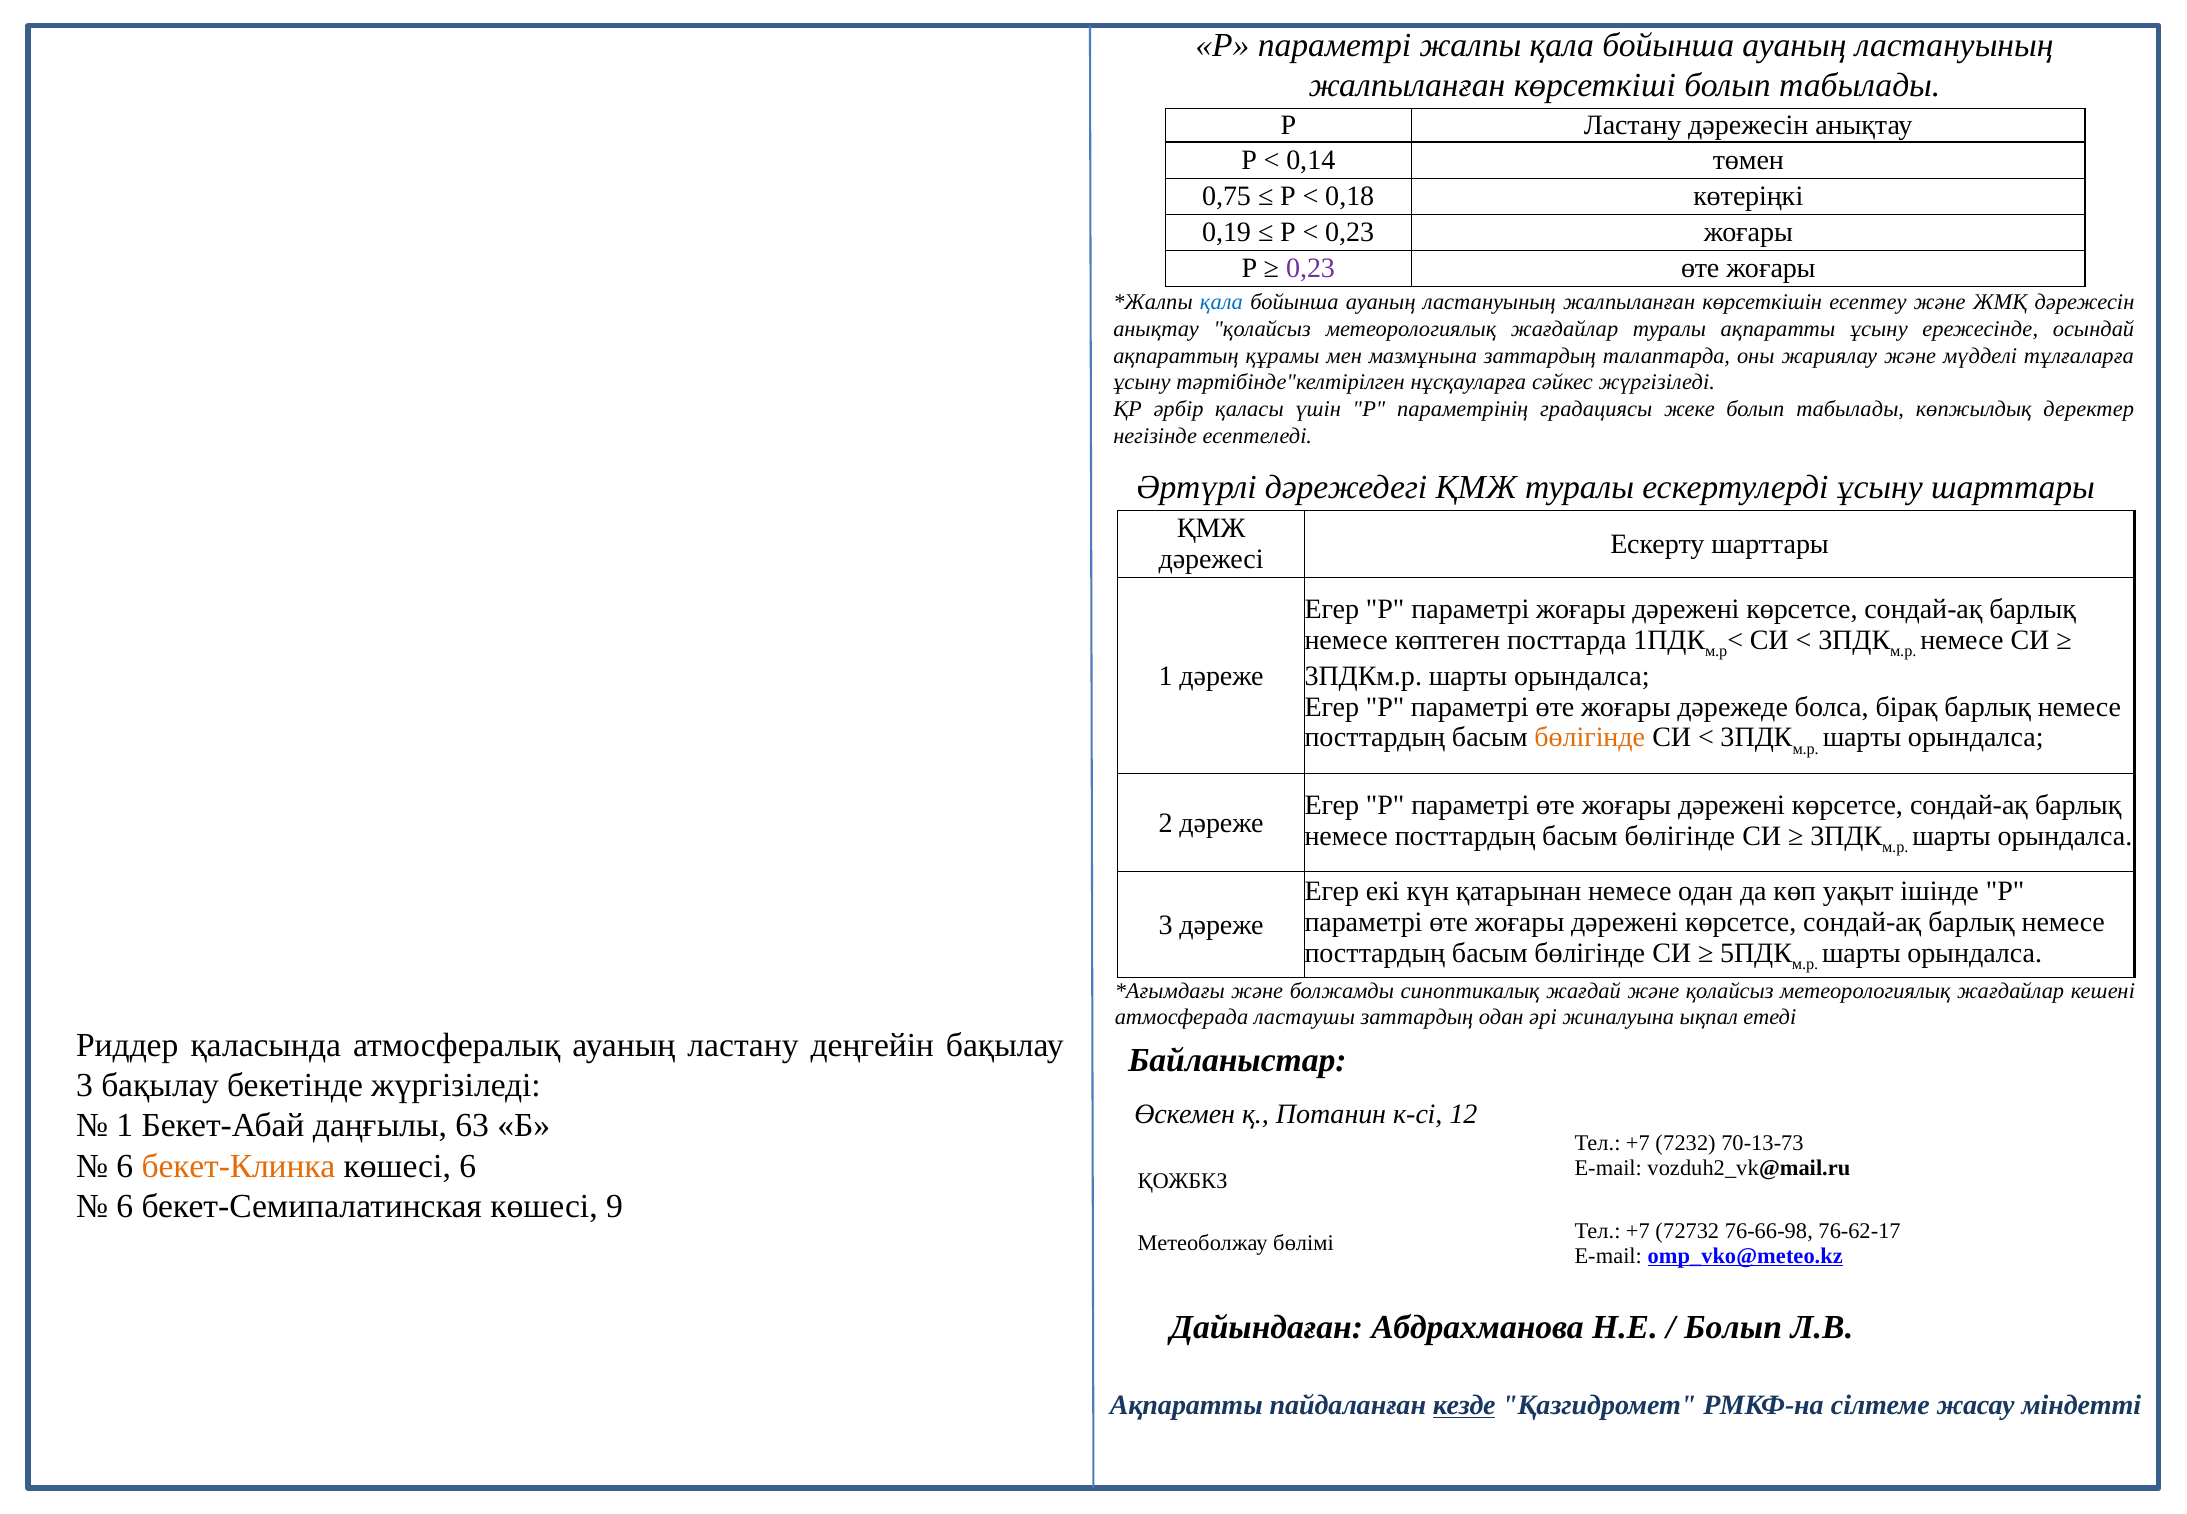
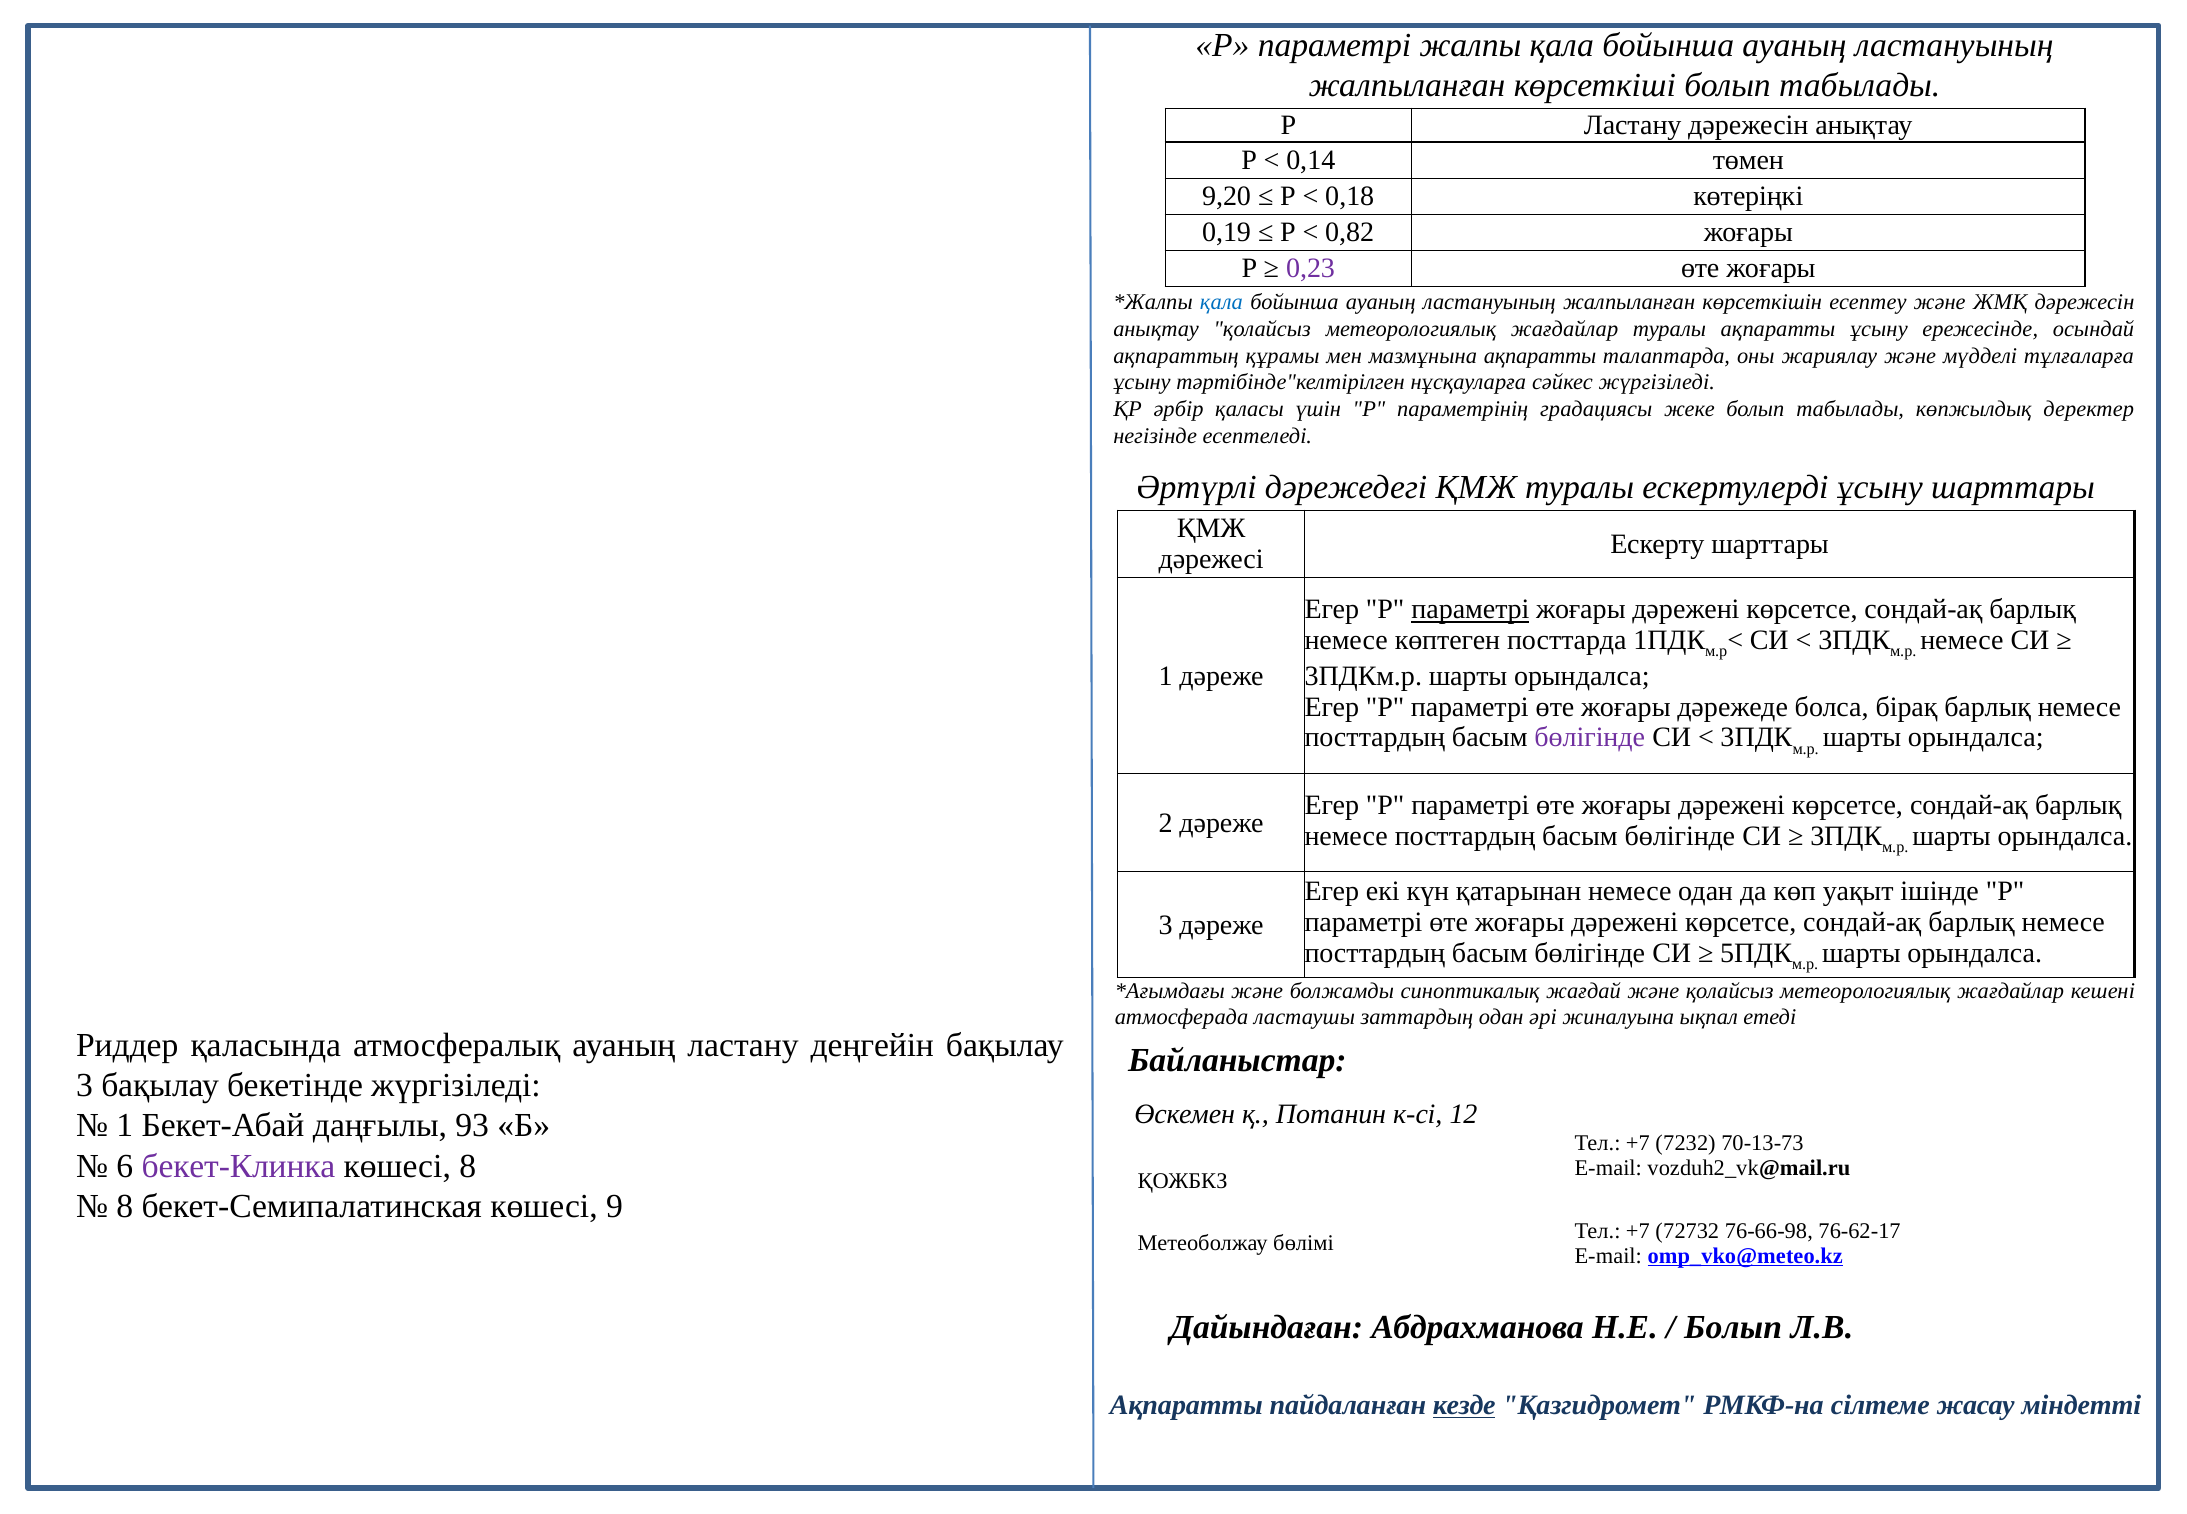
0,75: 0,75 -> 9,20
0,23 at (1350, 232): 0,23 -> 0,82
мазмұнына заттардың: заттардың -> ақпаратты
параметрі at (1470, 610) underline: none -> present
бөлігінде at (1590, 738) colour: orange -> purple
63: 63 -> 93
бекет-Клинка colour: orange -> purple
көшесі 6: 6 -> 8
6 at (125, 1207): 6 -> 8
